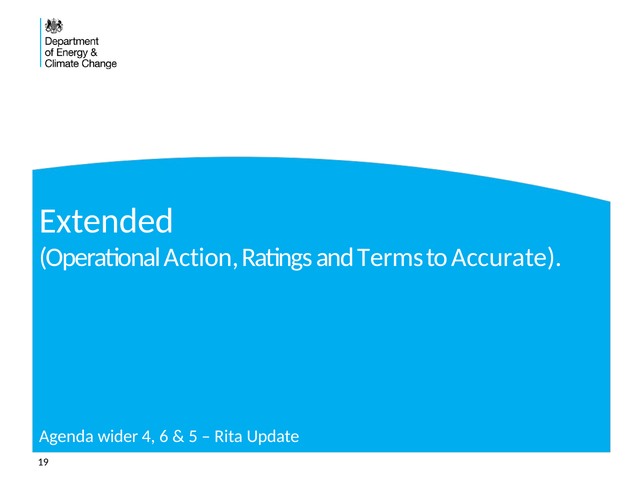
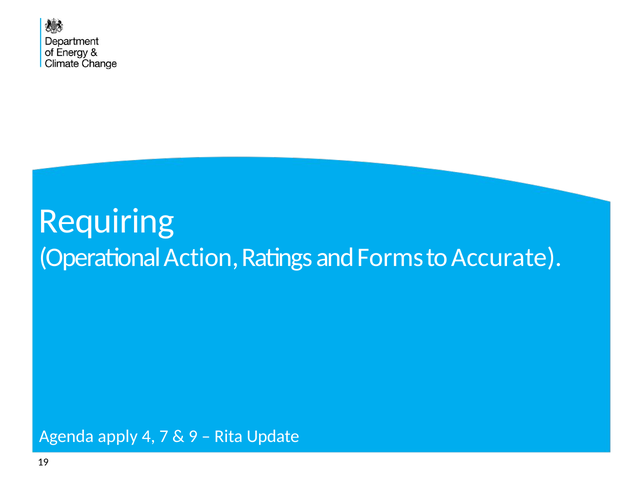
Extended: Extended -> Requiring
Terms: Terms -> Forms
wider: wider -> apply
6: 6 -> 7
5: 5 -> 9
